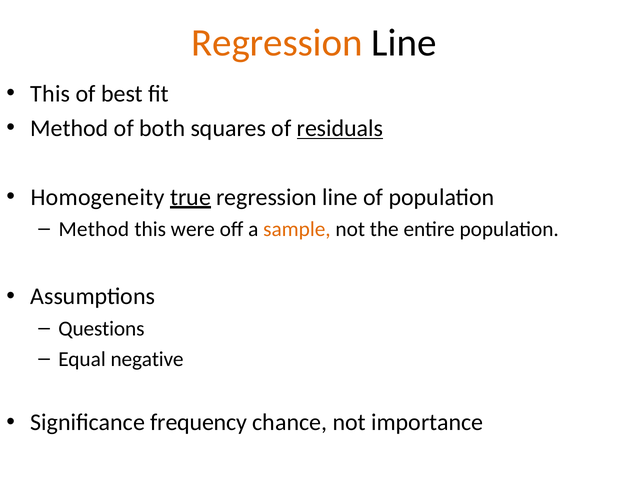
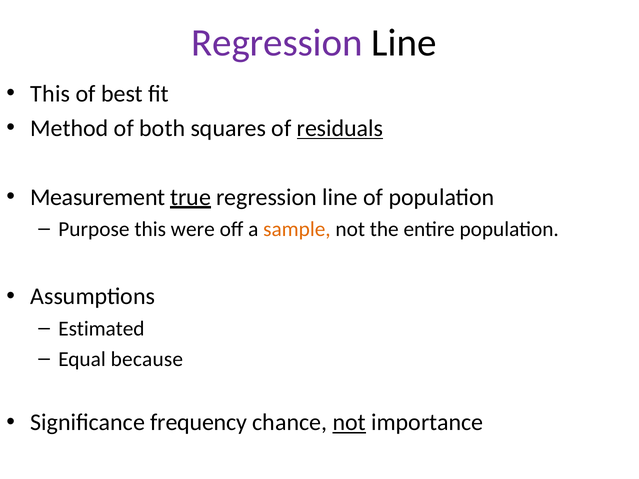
Regression at (277, 43) colour: orange -> purple
Homogeneity: Homogeneity -> Measurement
Method at (94, 229): Method -> Purpose
Questions: Questions -> Estimated
negative: negative -> because
not at (349, 423) underline: none -> present
